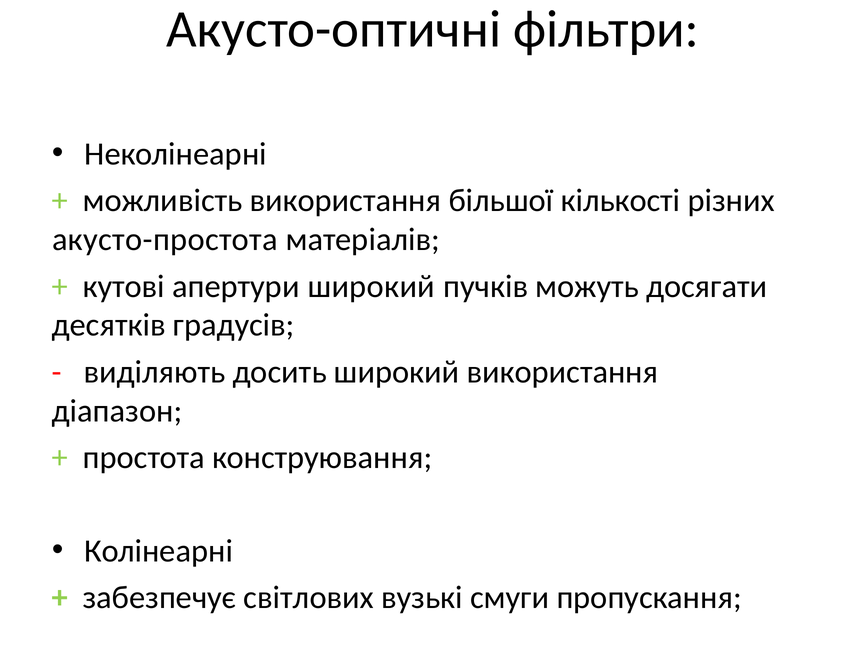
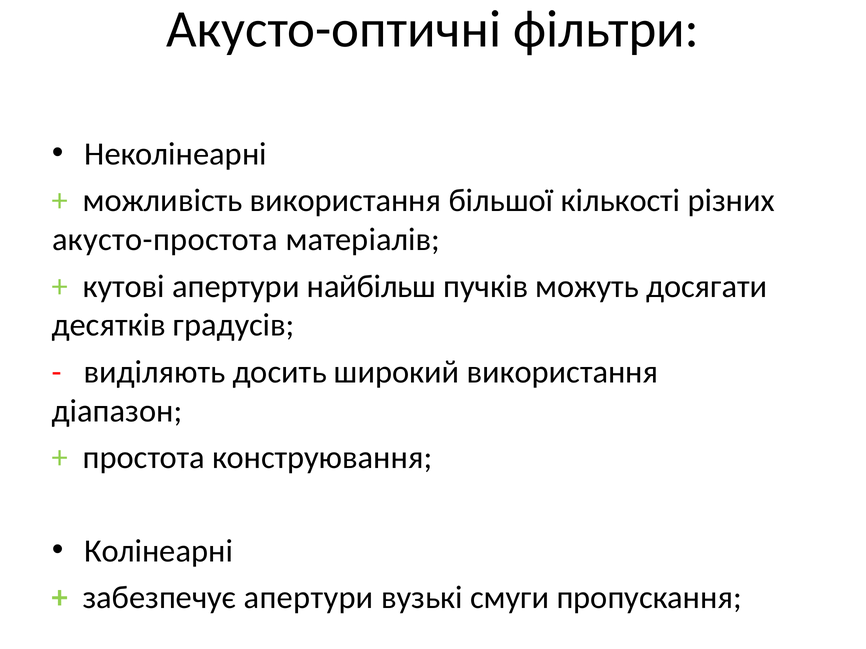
апертури широкий: широкий -> найбільш
забезпечує світлових: світлових -> апертури
